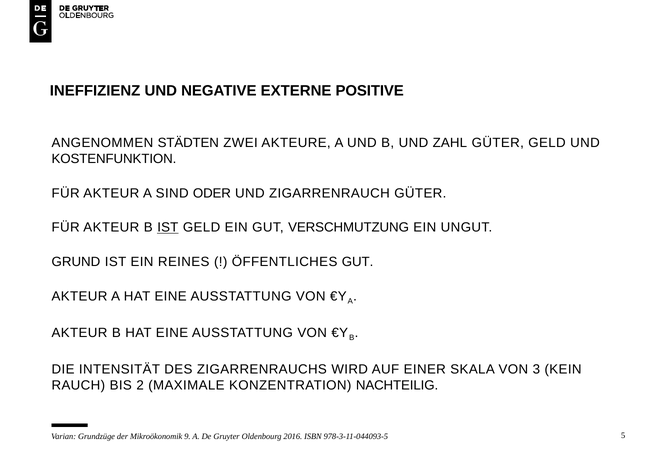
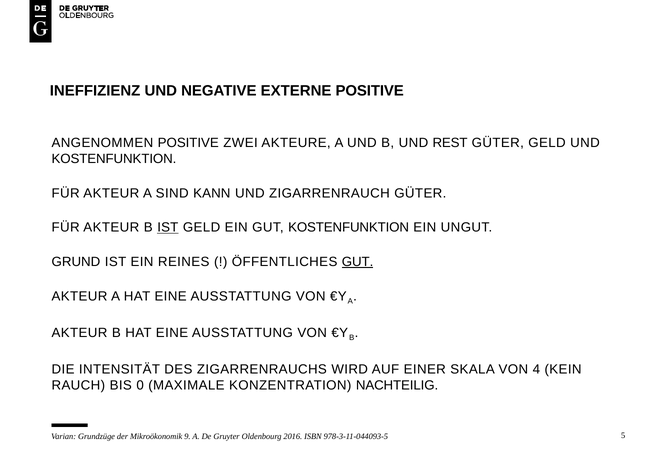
ANGENOMMEN STÄDTEN: STÄDTEN -> POSITIVE
ZAHL: ZAHL -> REST
ODER: ODER -> KANN
GUT VERSCHMUTZUNG: VERSCHMUTZUNG -> KOSTENFUNKTION
GUT at (358, 261) underline: none -> present
3: 3 -> 4
2: 2 -> 0
